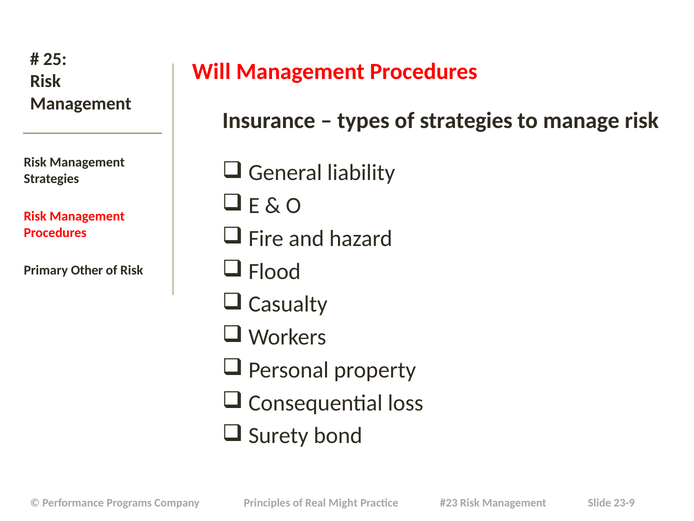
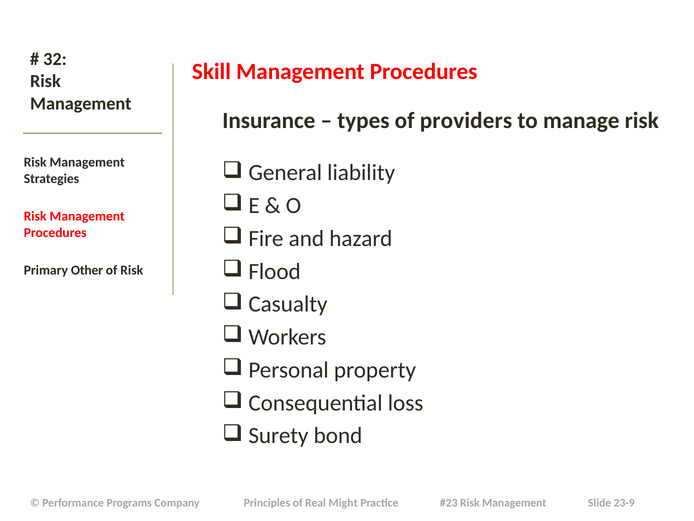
25: 25 -> 32
Will: Will -> Skill
of strategies: strategies -> providers
